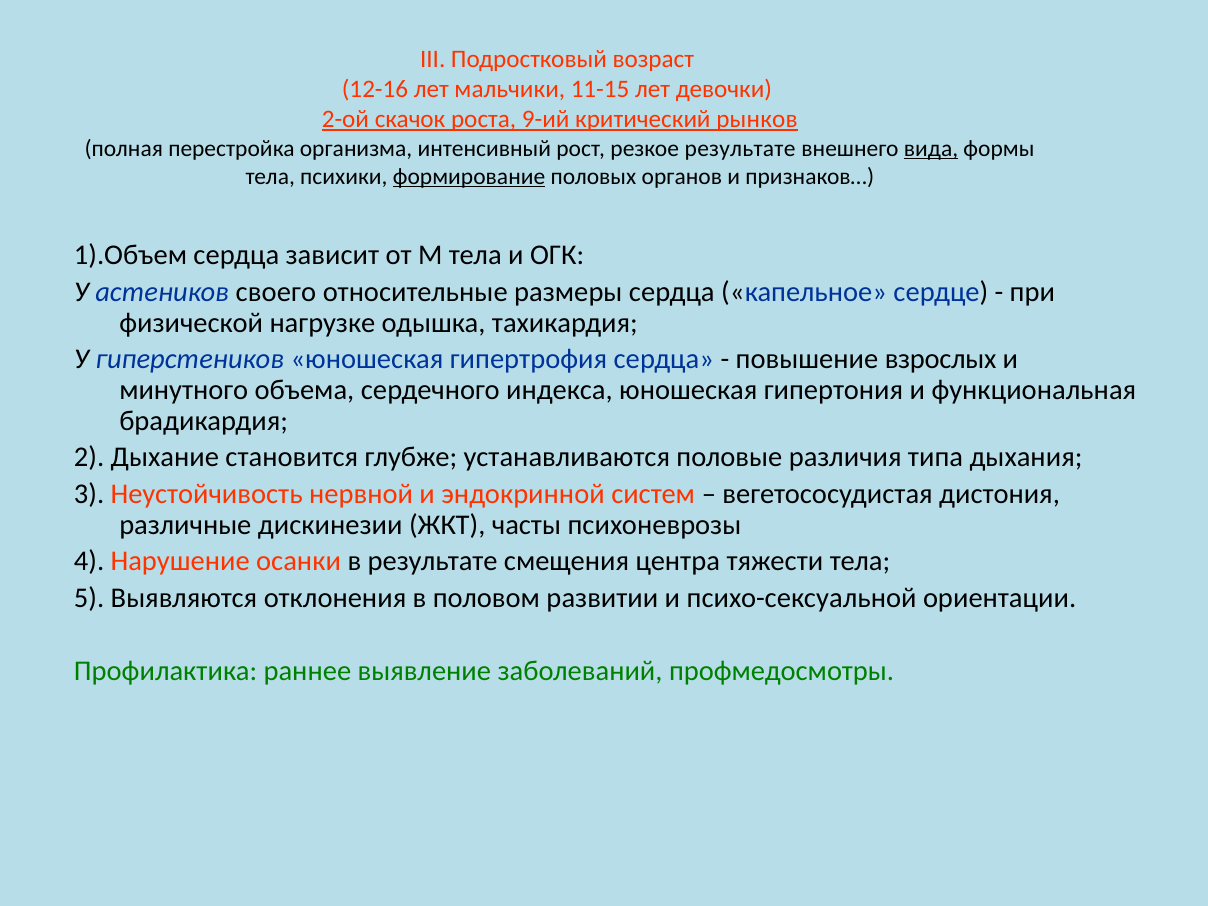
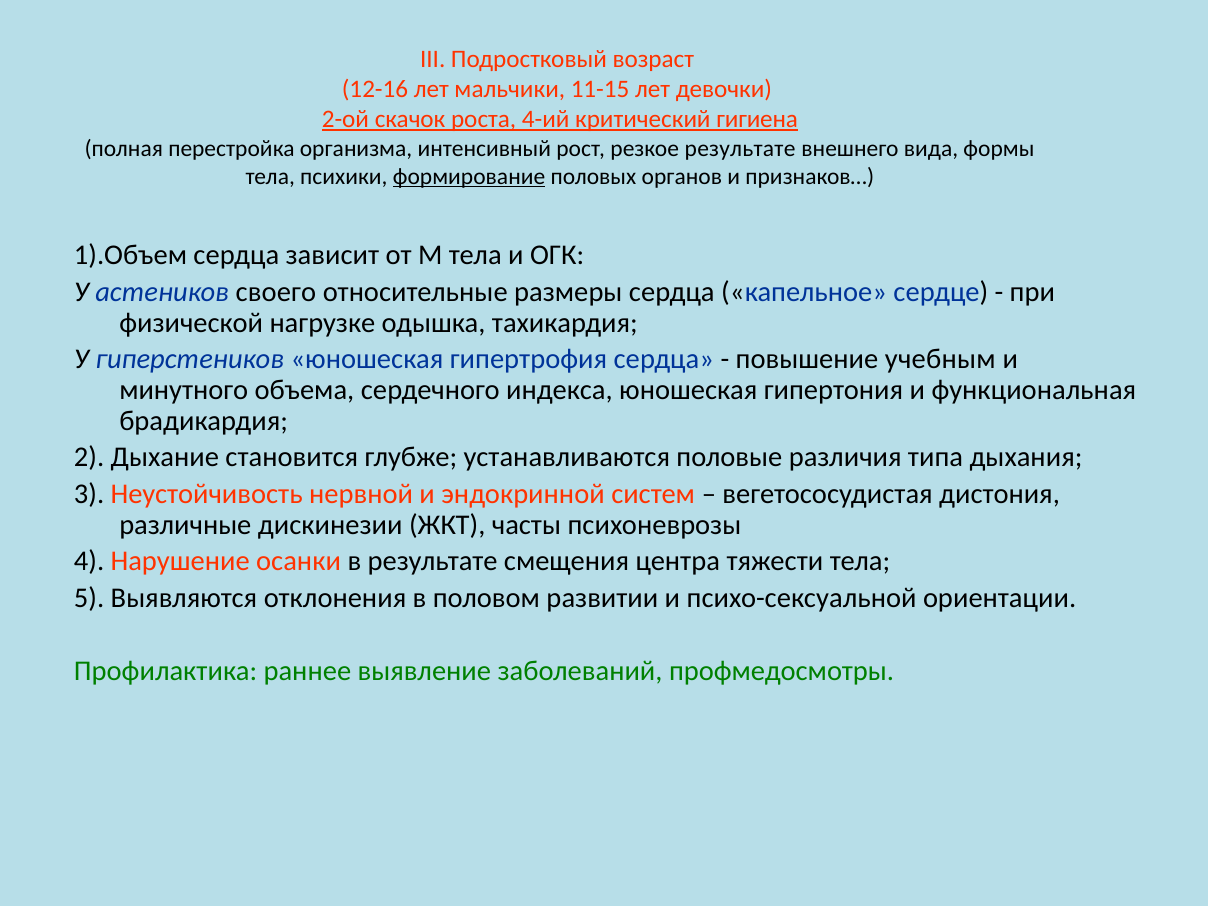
9-ий: 9-ий -> 4-ий
рынков: рынков -> гигиена
вида underline: present -> none
взрослых: взрослых -> учебным
